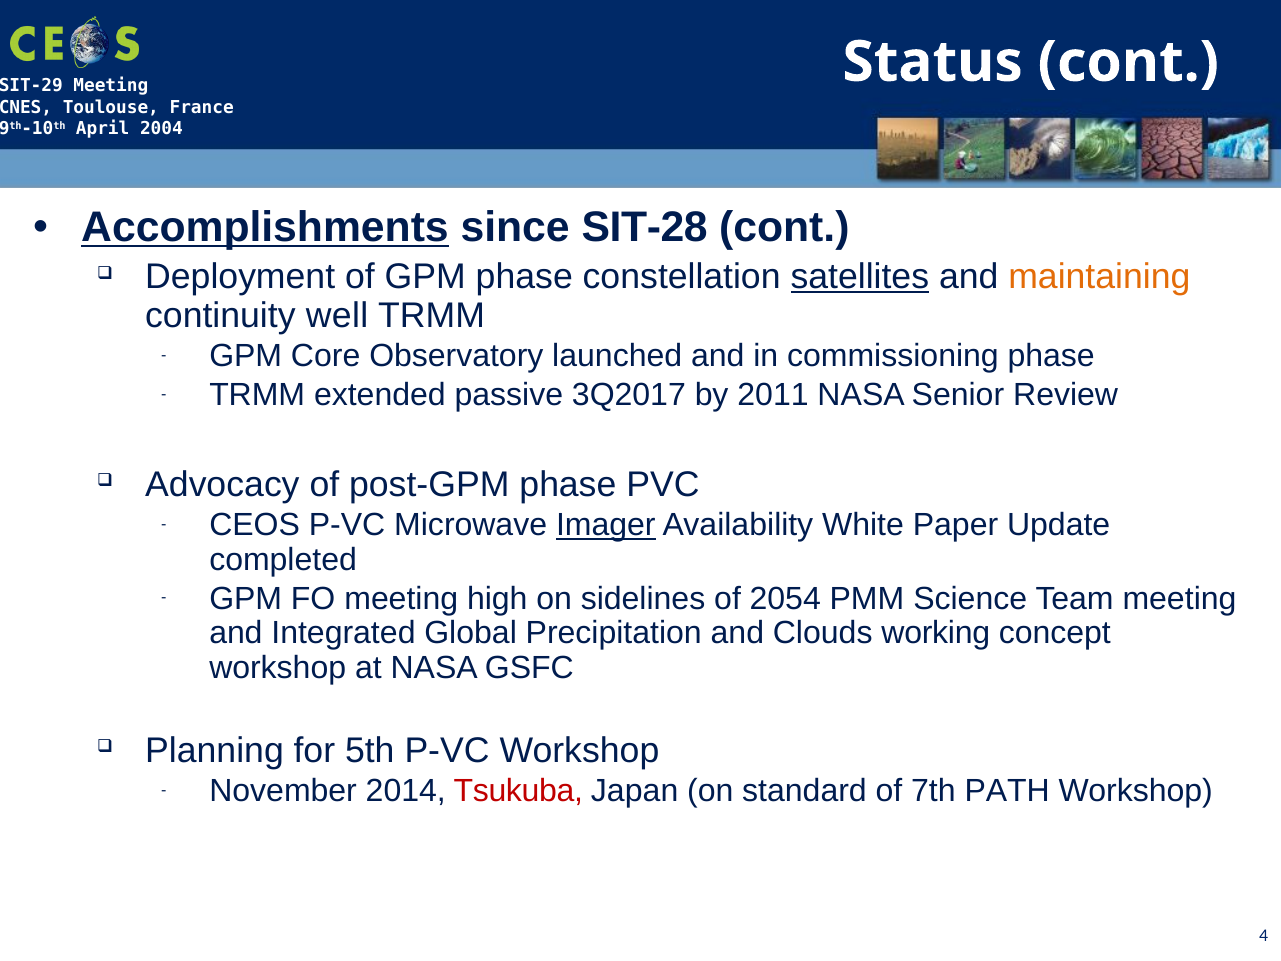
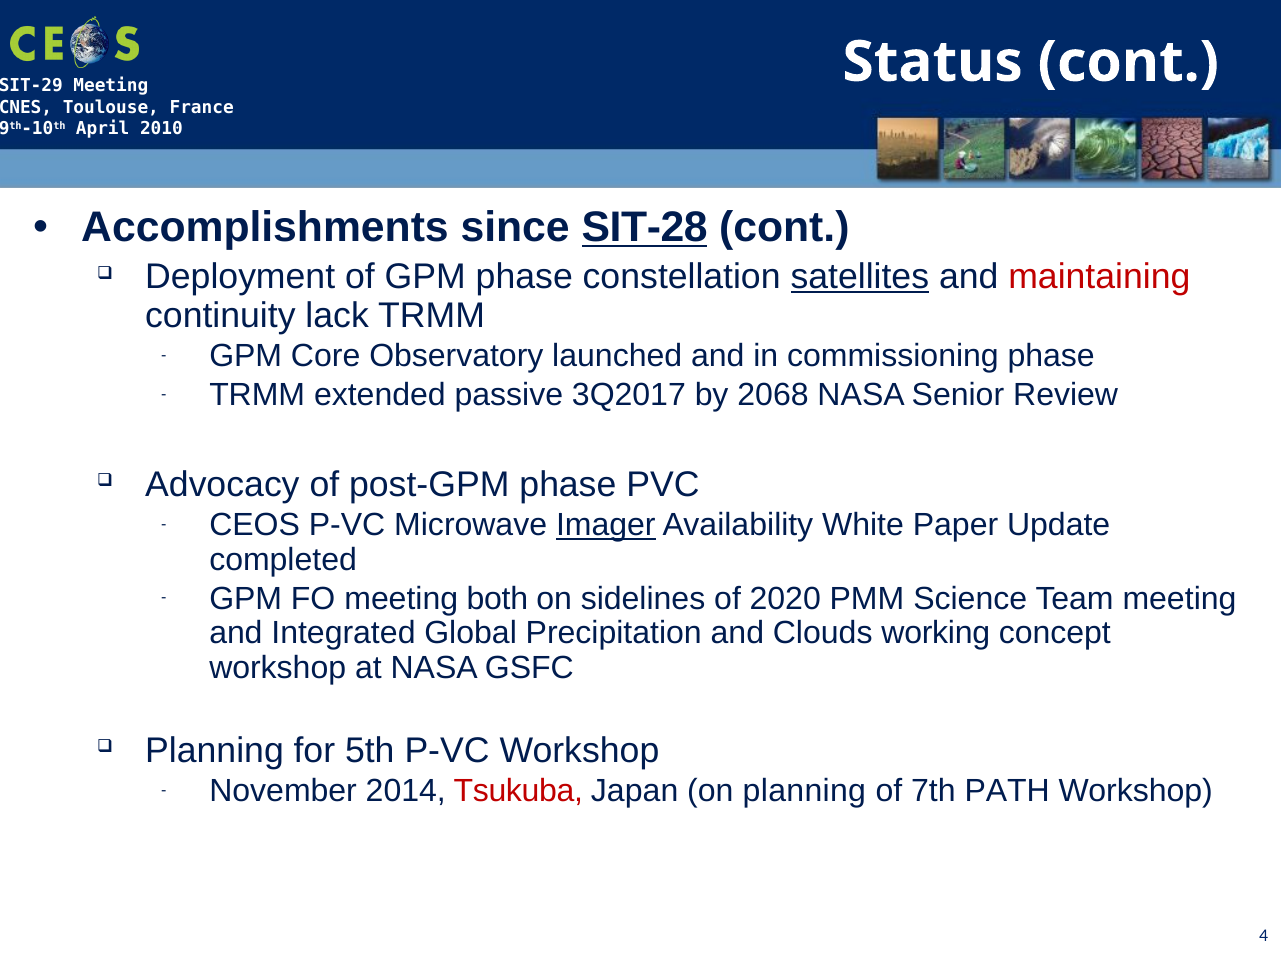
2004: 2004 -> 2010
Accomplishments underline: present -> none
SIT-28 underline: none -> present
maintaining colour: orange -> red
well: well -> lack
2011: 2011 -> 2068
high: high -> both
2054: 2054 -> 2020
on standard: standard -> planning
